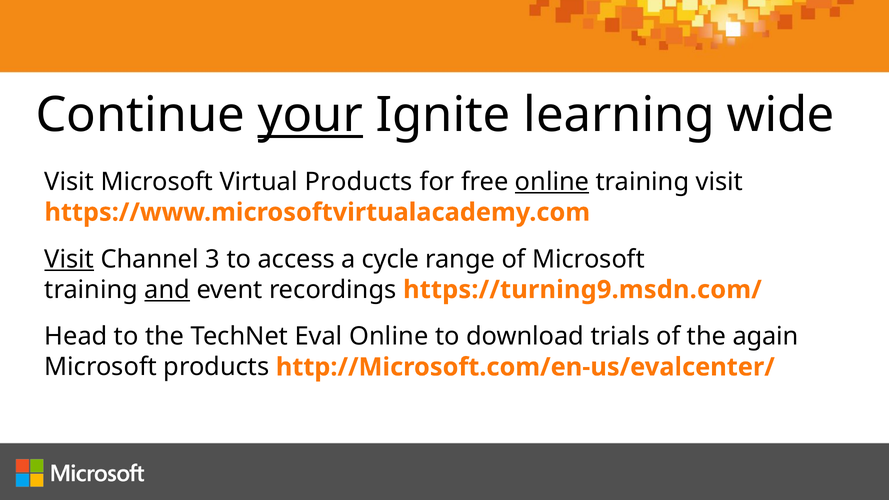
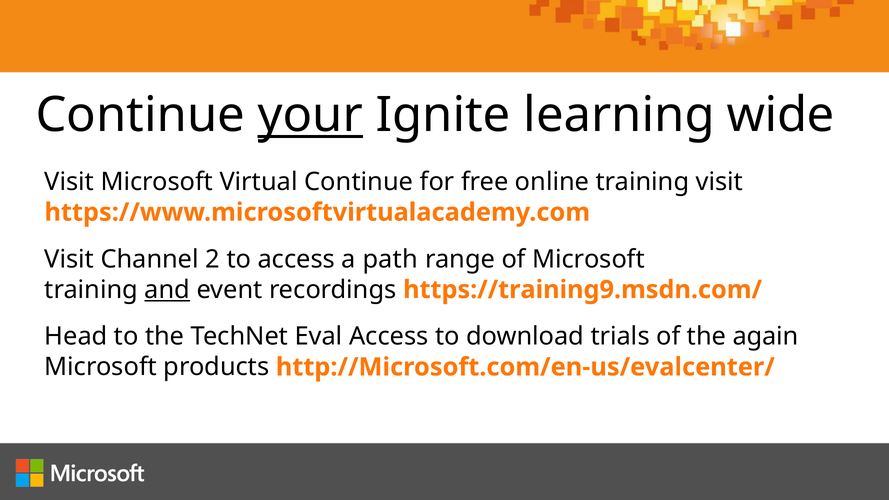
Virtual Products: Products -> Continue
online at (552, 182) underline: present -> none
Visit at (69, 259) underline: present -> none
3: 3 -> 2
cycle: cycle -> path
https://turning9.msdn.com/: https://turning9.msdn.com/ -> https://training9.msdn.com/
Eval Online: Online -> Access
